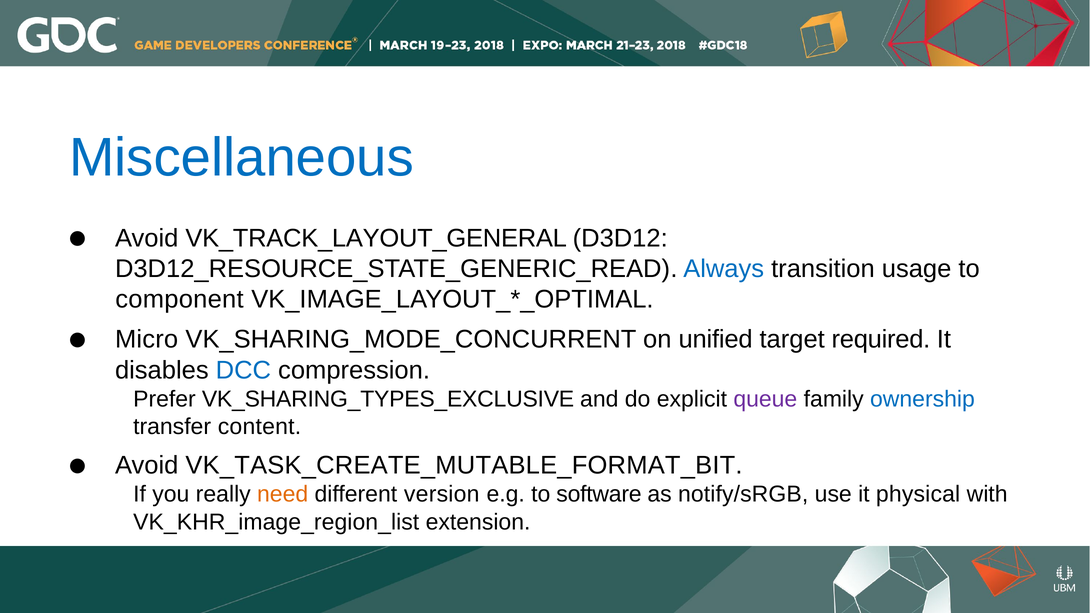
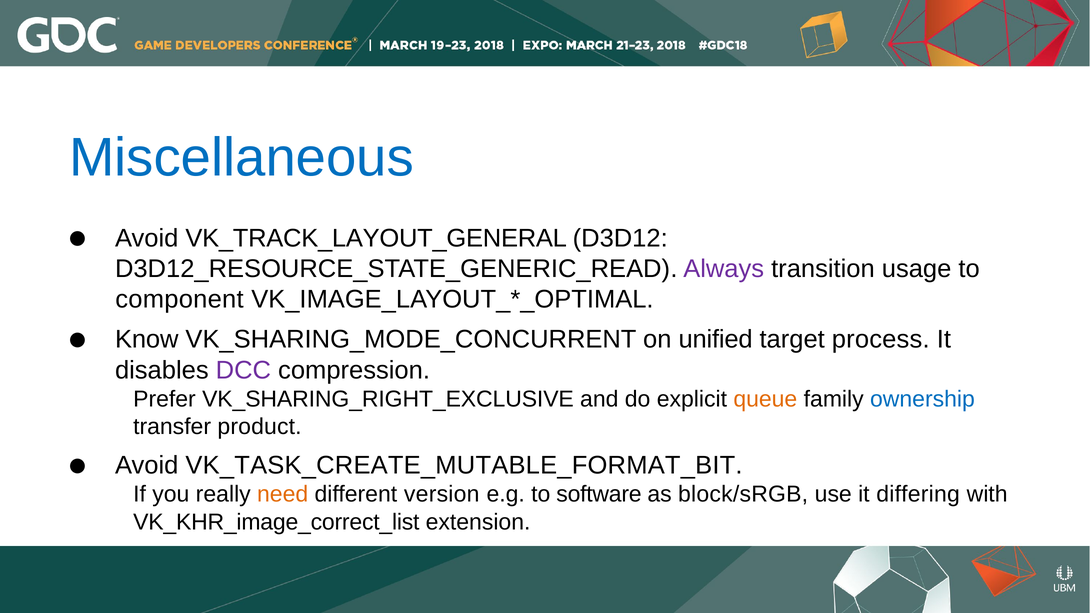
Always colour: blue -> purple
Micro: Micro -> Know
required: required -> process
DCC colour: blue -> purple
VK_SHARING_TYPES_EXCLUSIVE: VK_SHARING_TYPES_EXCLUSIVE -> VK_SHARING_RIGHT_EXCLUSIVE
queue colour: purple -> orange
content: content -> product
notify/sRGB: notify/sRGB -> block/sRGB
physical: physical -> differing
VK_KHR_image_region_list: VK_KHR_image_region_list -> VK_KHR_image_correct_list
